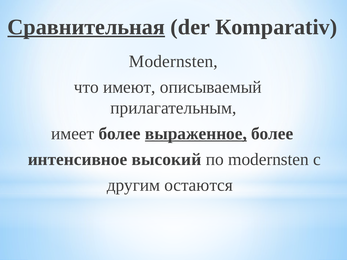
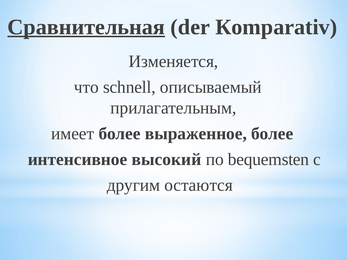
Modernsten at (173, 61): Modernsten -> Изменяется
имеют: имеют -> schnell
выраженное underline: present -> none
по modernsten: modernsten -> bequemsten
